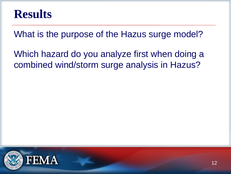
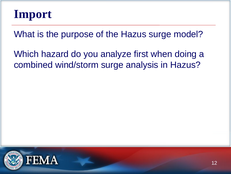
Results: Results -> Import
